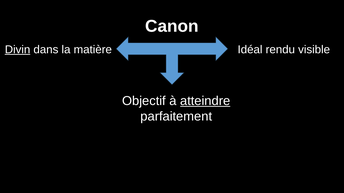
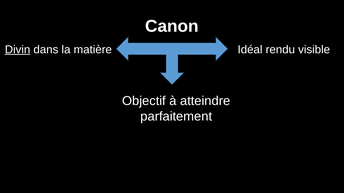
atteindre underline: present -> none
